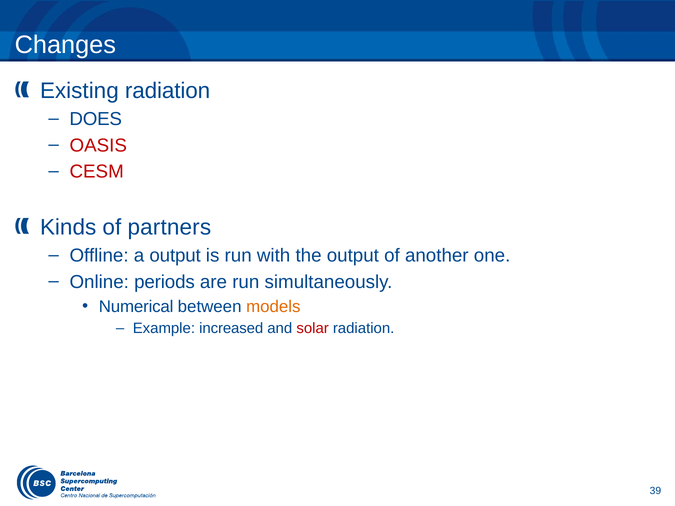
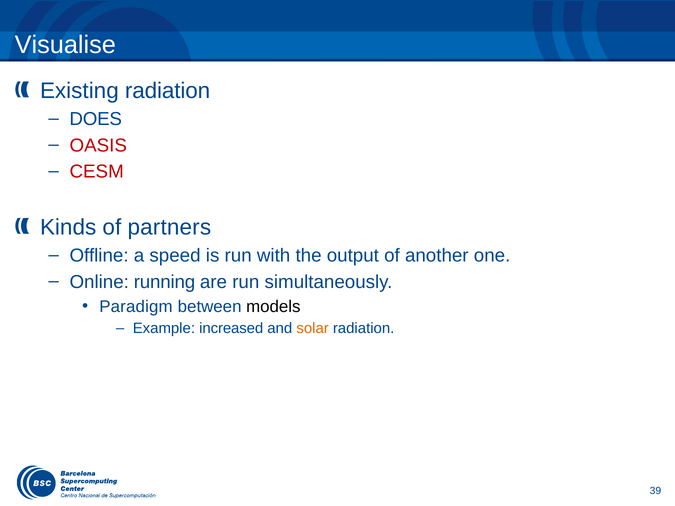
Changes: Changes -> Visualise
a output: output -> speed
periods: periods -> running
Numerical: Numerical -> Paradigm
models colour: orange -> black
solar colour: red -> orange
